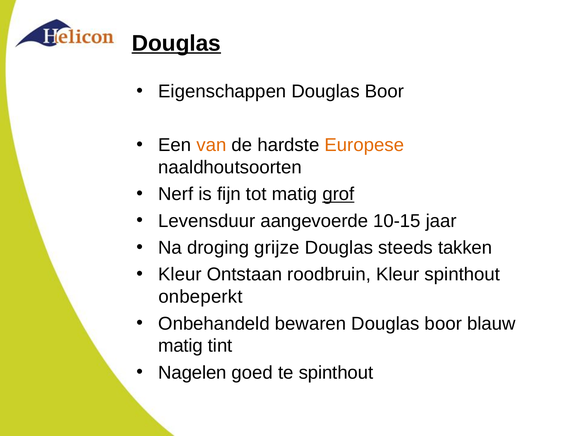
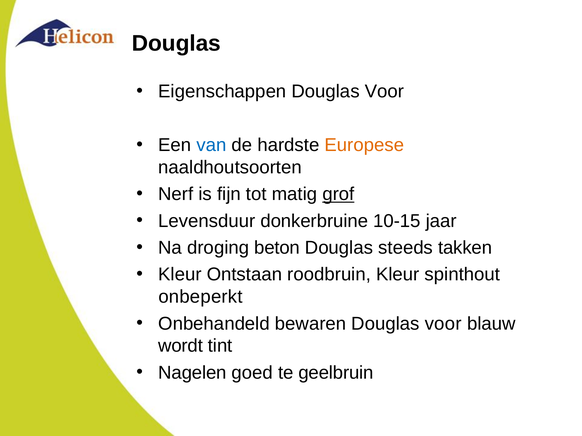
Douglas at (176, 43) underline: present -> none
Eigenschappen Douglas Boor: Boor -> Voor
van colour: orange -> blue
aangevoerde: aangevoerde -> donkerbruine
grijze: grijze -> beton
boor at (443, 324): boor -> voor
matig at (181, 346): matig -> wordt
te spinthout: spinthout -> geelbruin
